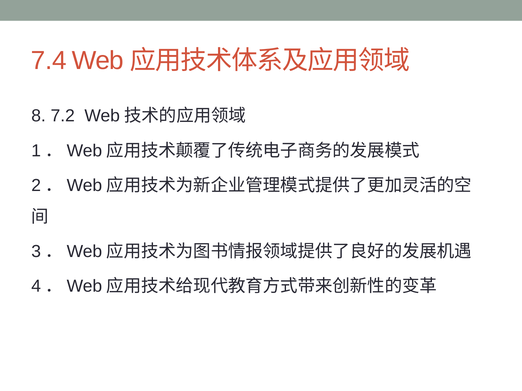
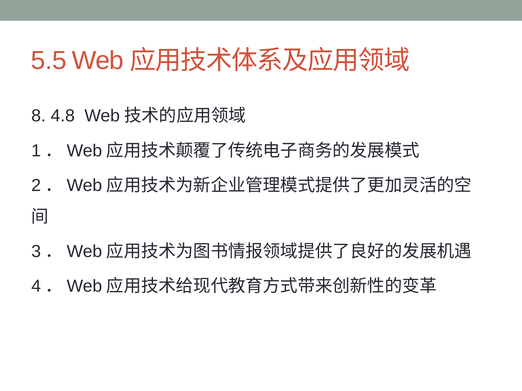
7.4: 7.4 -> 5.5
7.2: 7.2 -> 4.8
